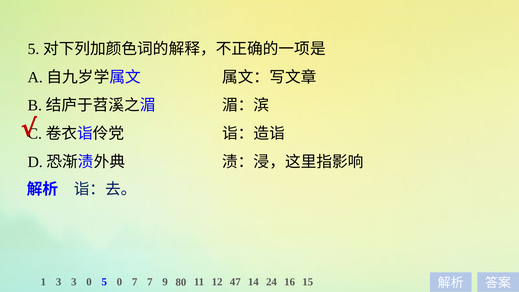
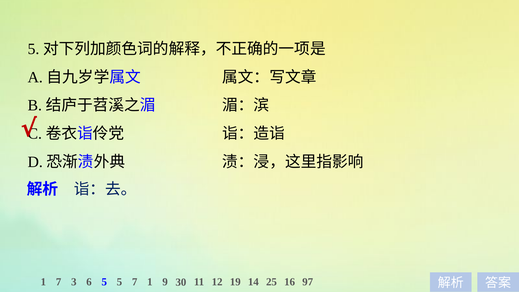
1 3: 3 -> 7
3 0: 0 -> 6
5 0: 0 -> 5
7 7: 7 -> 1
80: 80 -> 30
47: 47 -> 19
24: 24 -> 25
15: 15 -> 97
